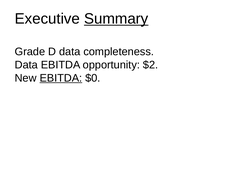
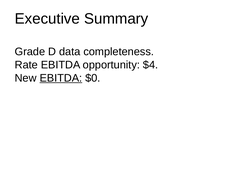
Summary underline: present -> none
Data at (26, 65): Data -> Rate
$2: $2 -> $4
